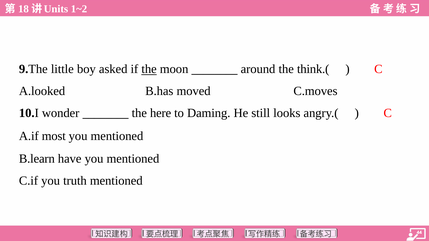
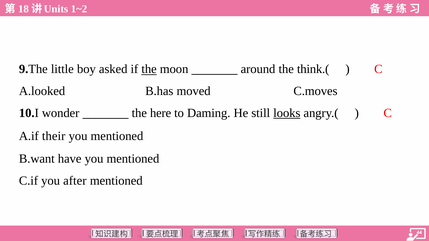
looks underline: none -> present
most: most -> their
B.learn: B.learn -> B.want
truth: truth -> after
